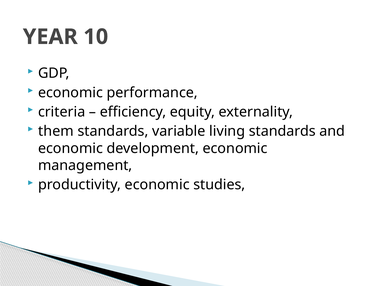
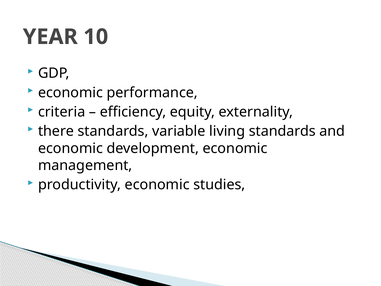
them: them -> there
